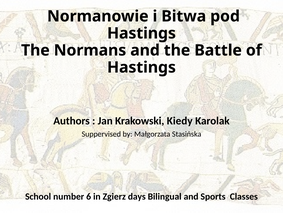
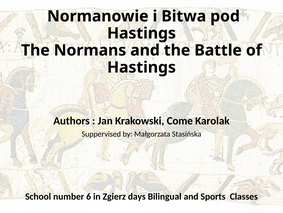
Kiedy: Kiedy -> Come
